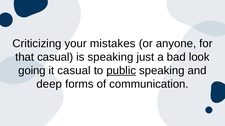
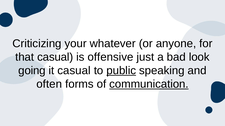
mistakes: mistakes -> whatever
is speaking: speaking -> offensive
deep: deep -> often
communication underline: none -> present
